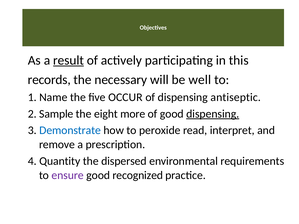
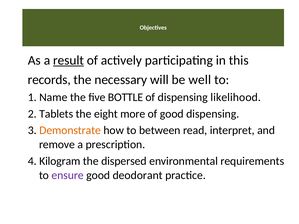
OCCUR: OCCUR -> BOTTLE
antiseptic: antiseptic -> likelihood
Sample: Sample -> Tablets
dispensing at (213, 114) underline: present -> none
Demonstrate colour: blue -> orange
peroxide: peroxide -> between
Quantity: Quantity -> Kilogram
recognized: recognized -> deodorant
